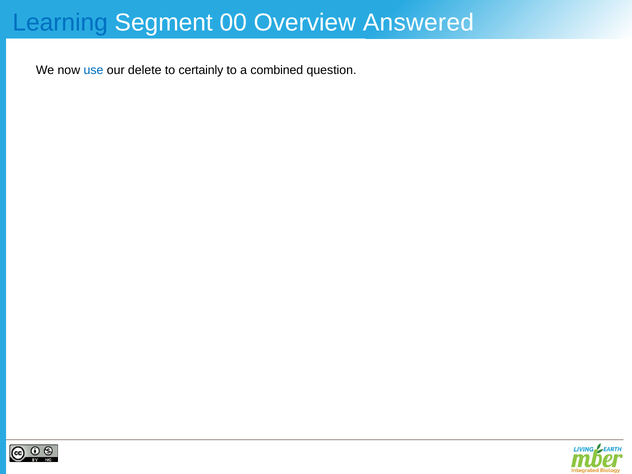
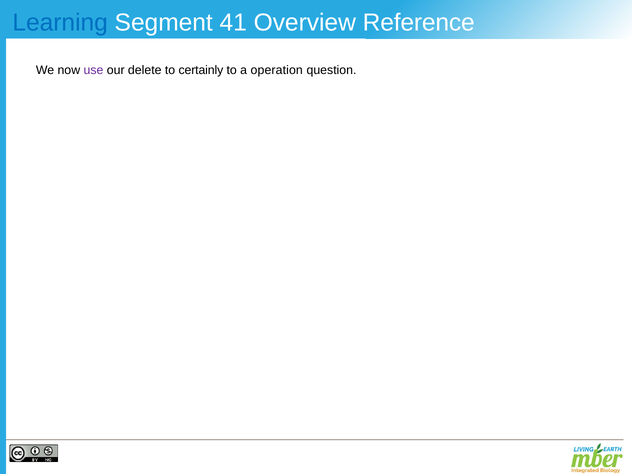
00: 00 -> 41
Answered: Answered -> Reference
use colour: blue -> purple
combined: combined -> operation
